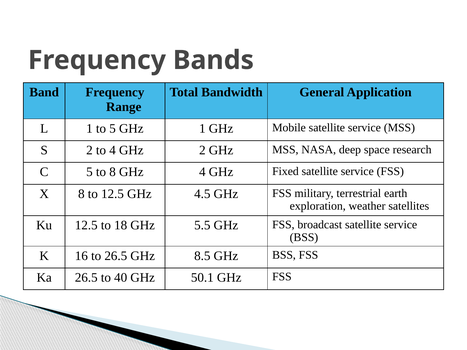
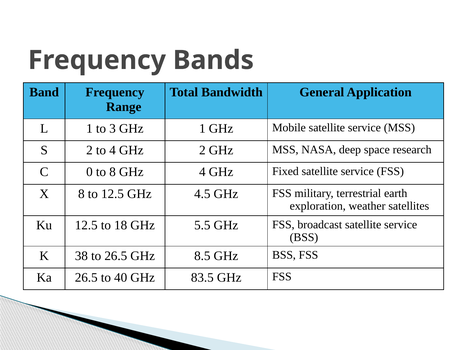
to 5: 5 -> 3
C 5: 5 -> 0
16: 16 -> 38
50.1: 50.1 -> 83.5
